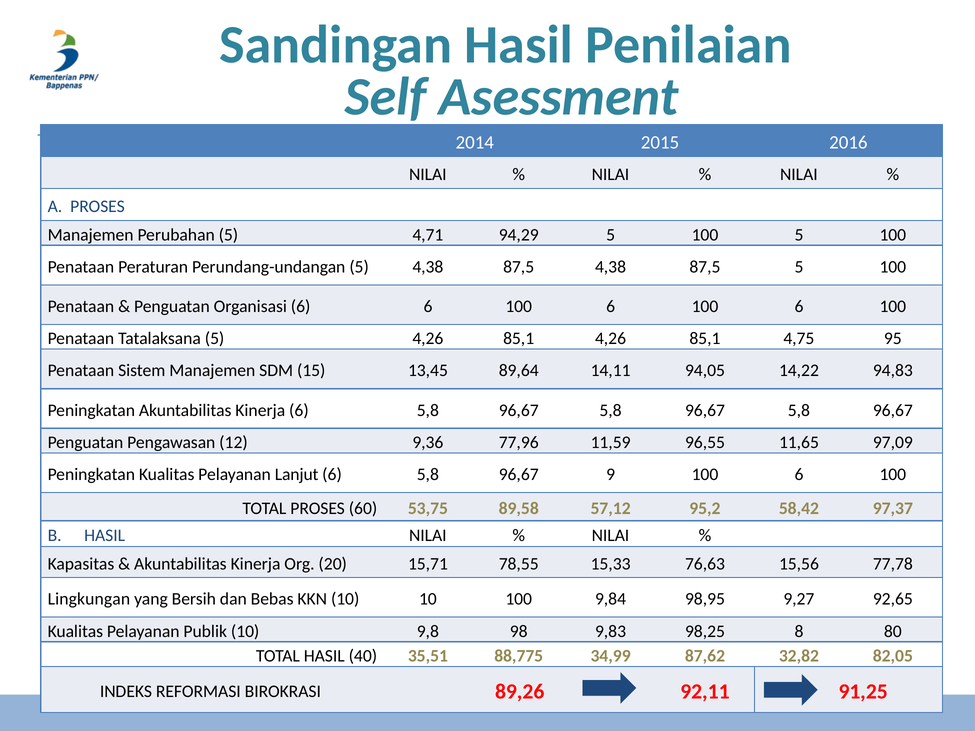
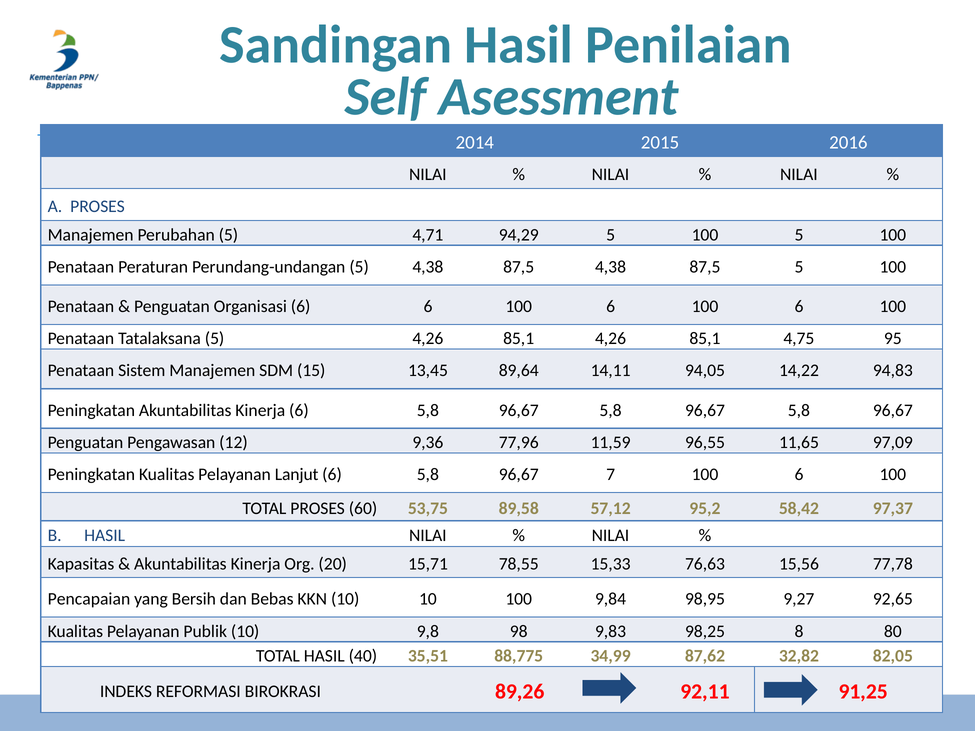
9: 9 -> 7
Lingkungan: Lingkungan -> Pencapaian
